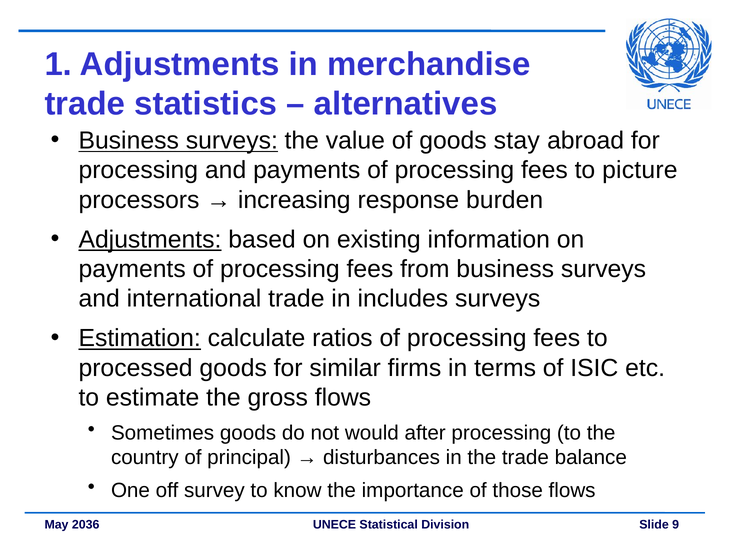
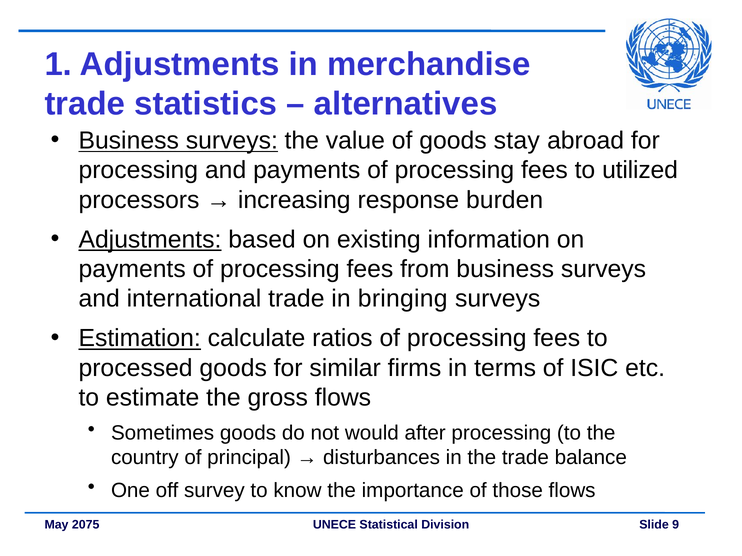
picture: picture -> utilized
includes: includes -> bringing
2036: 2036 -> 2075
